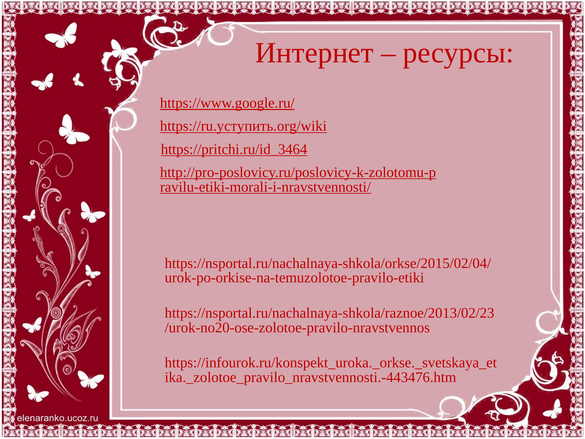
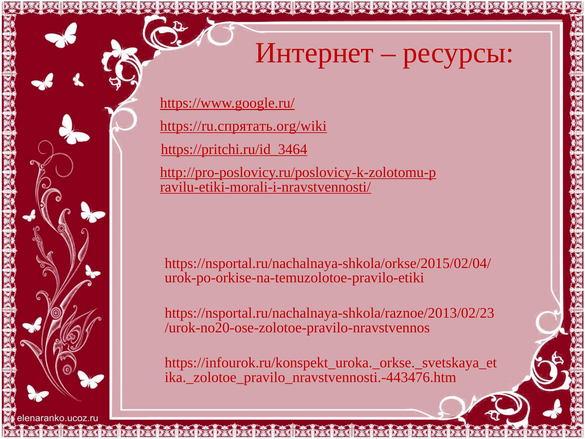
https://ru.уступить.org/wiki: https://ru.уступить.org/wiki -> https://ru.спрятать.org/wiki
